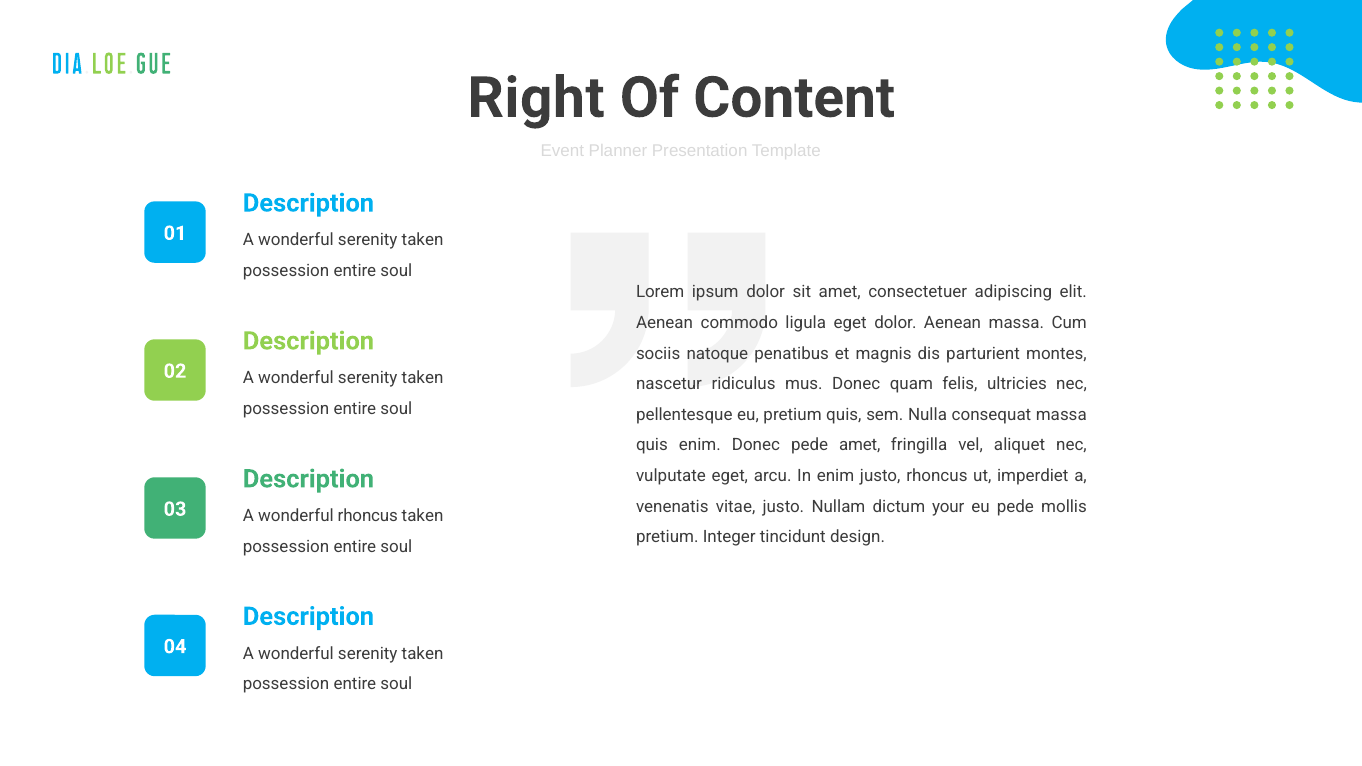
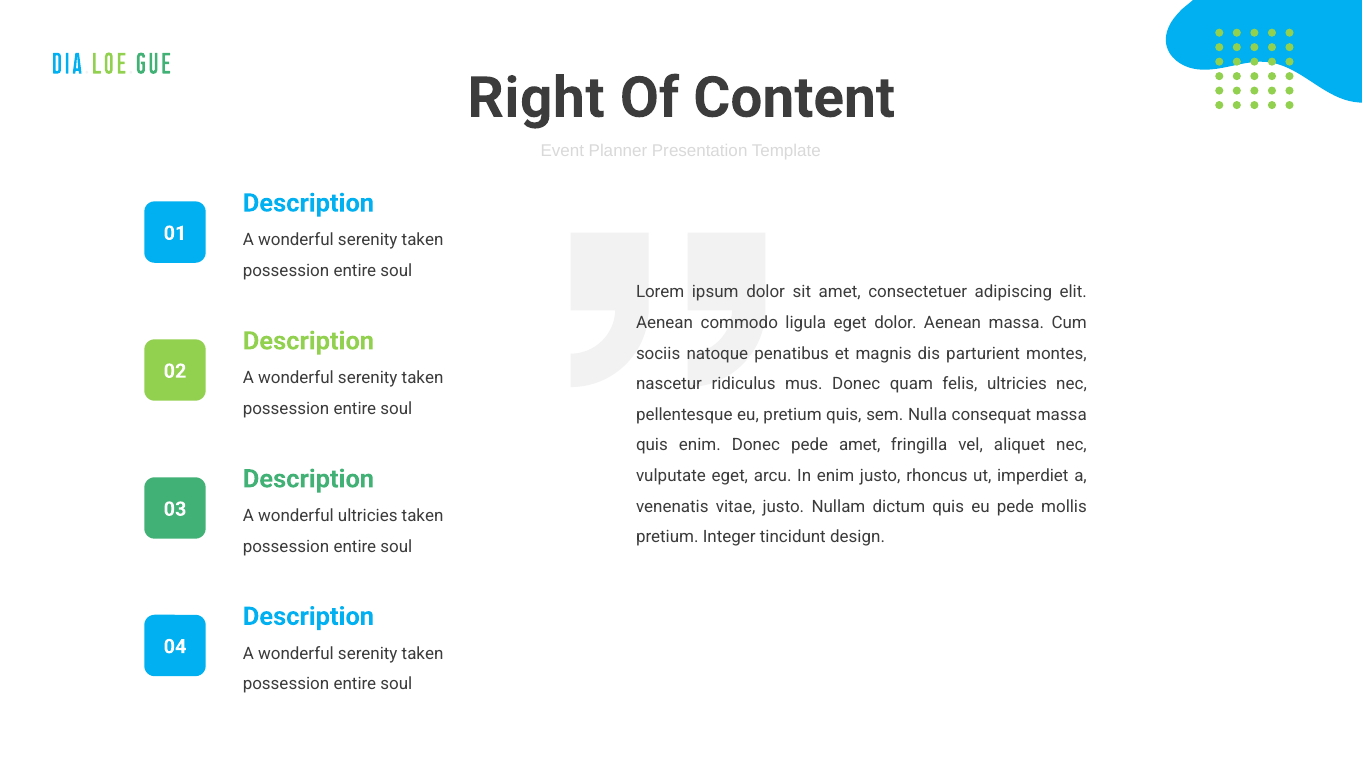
dictum your: your -> quis
wonderful rhoncus: rhoncus -> ultricies
